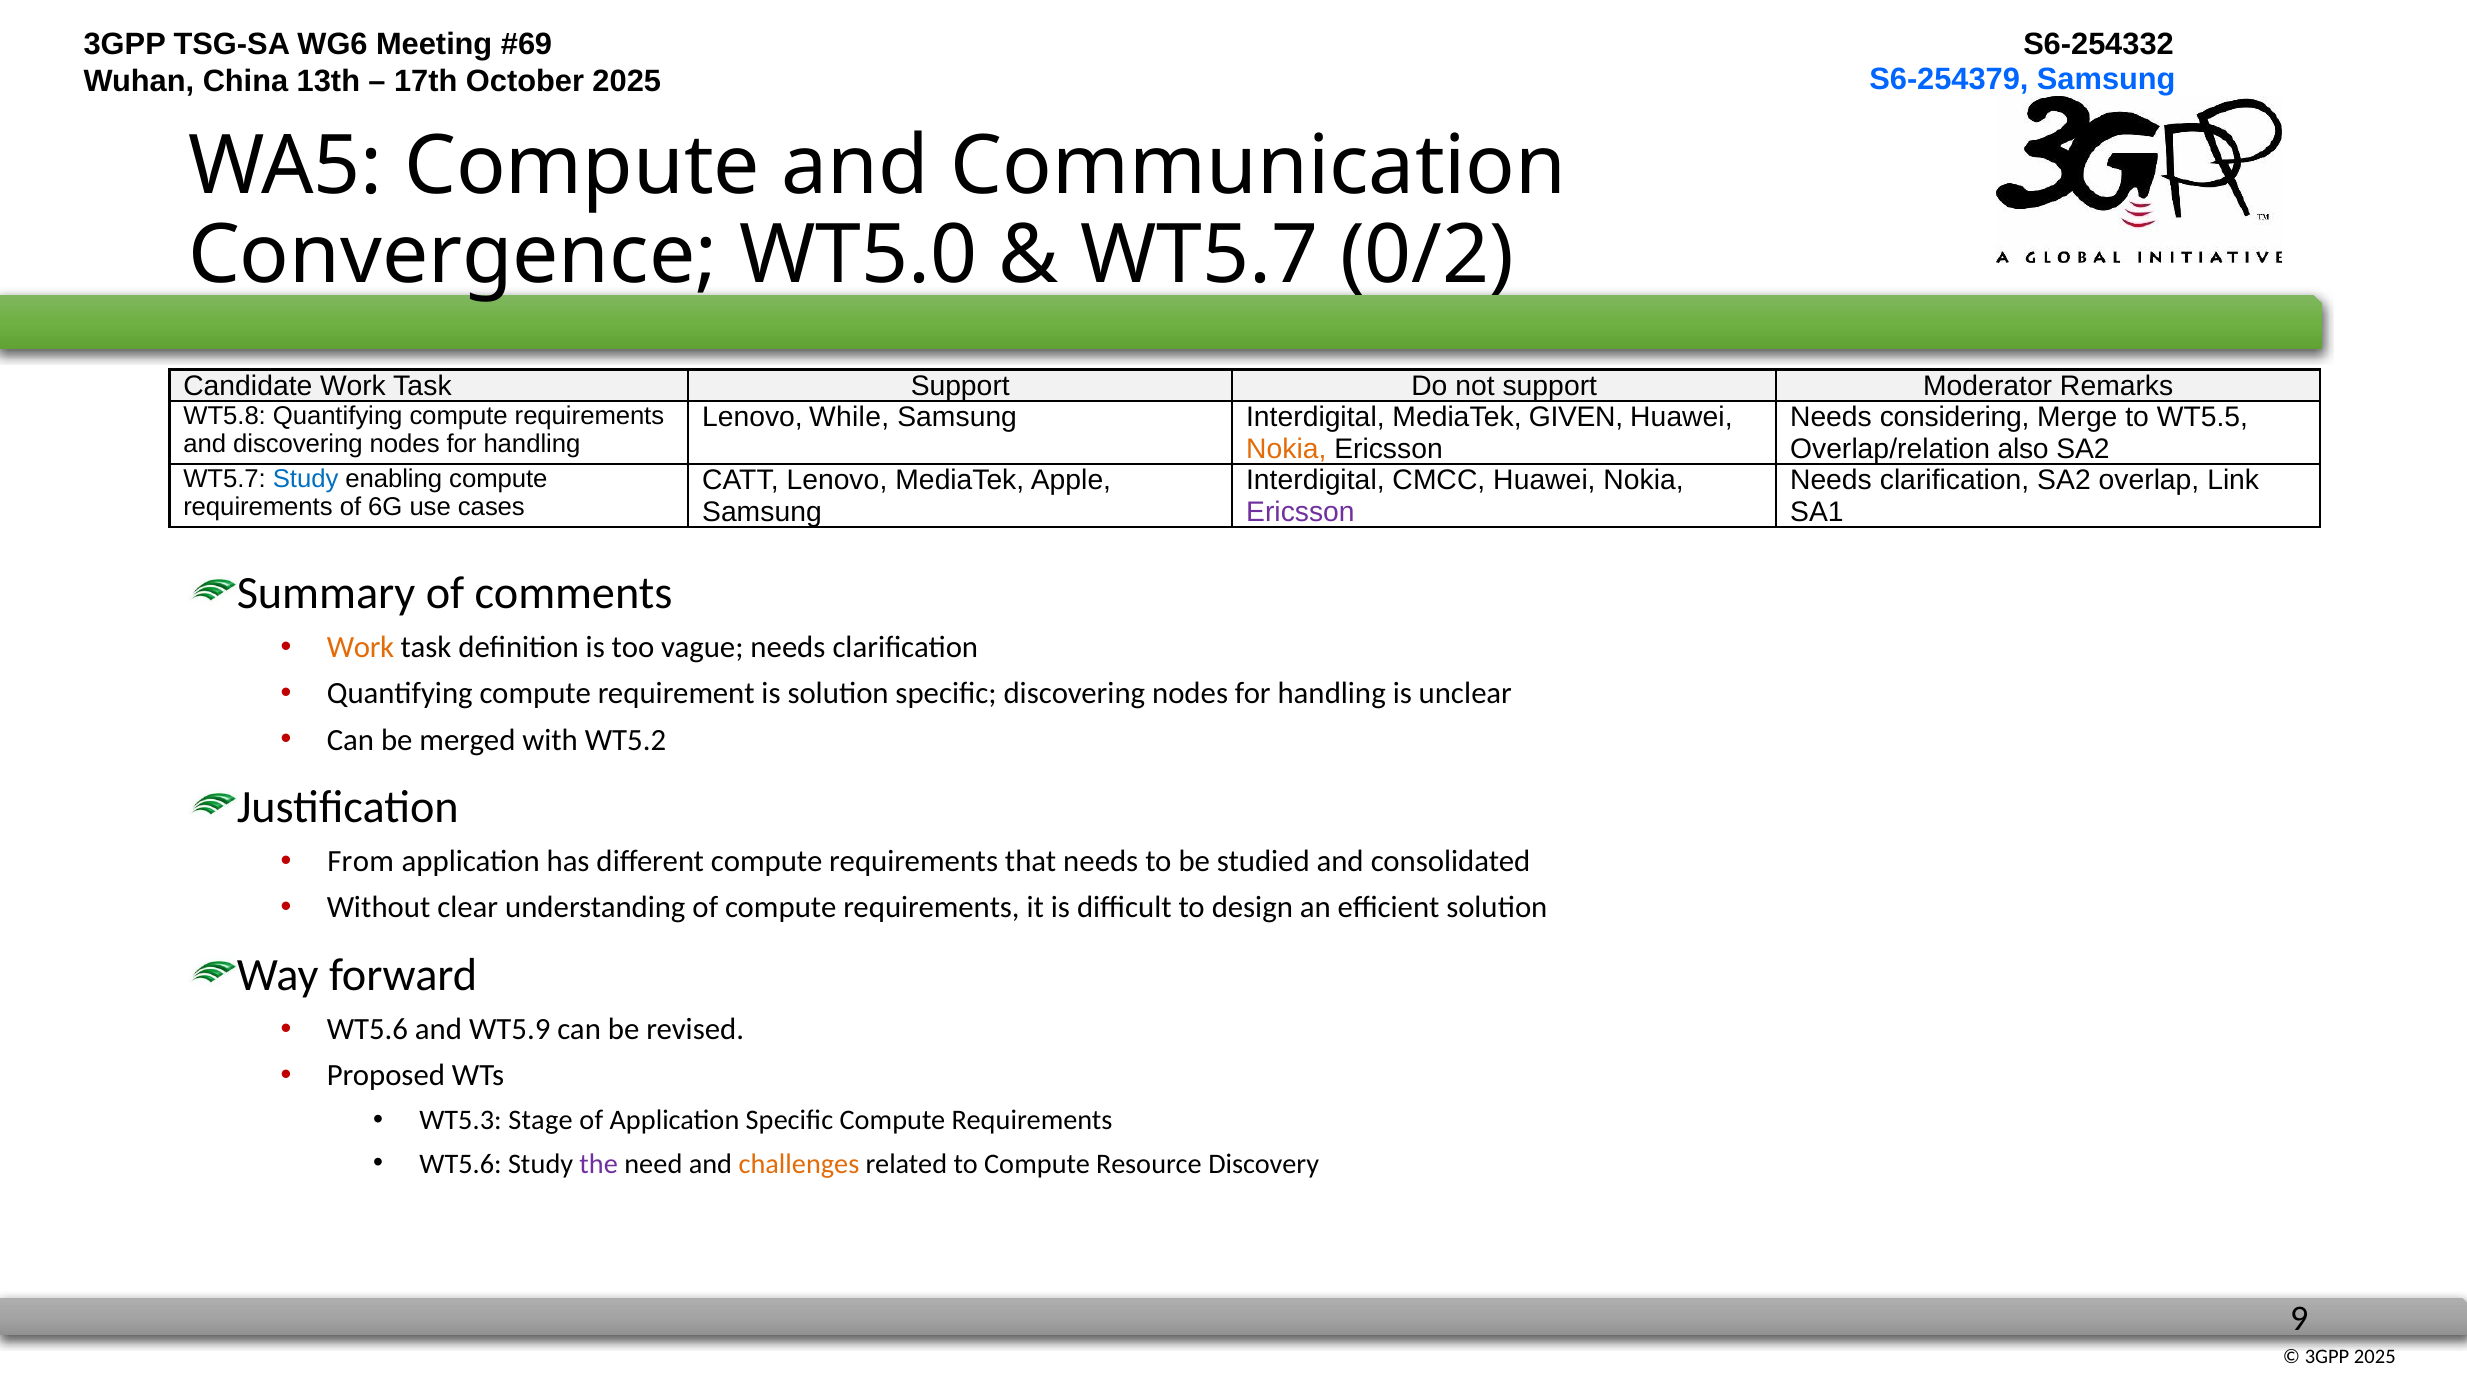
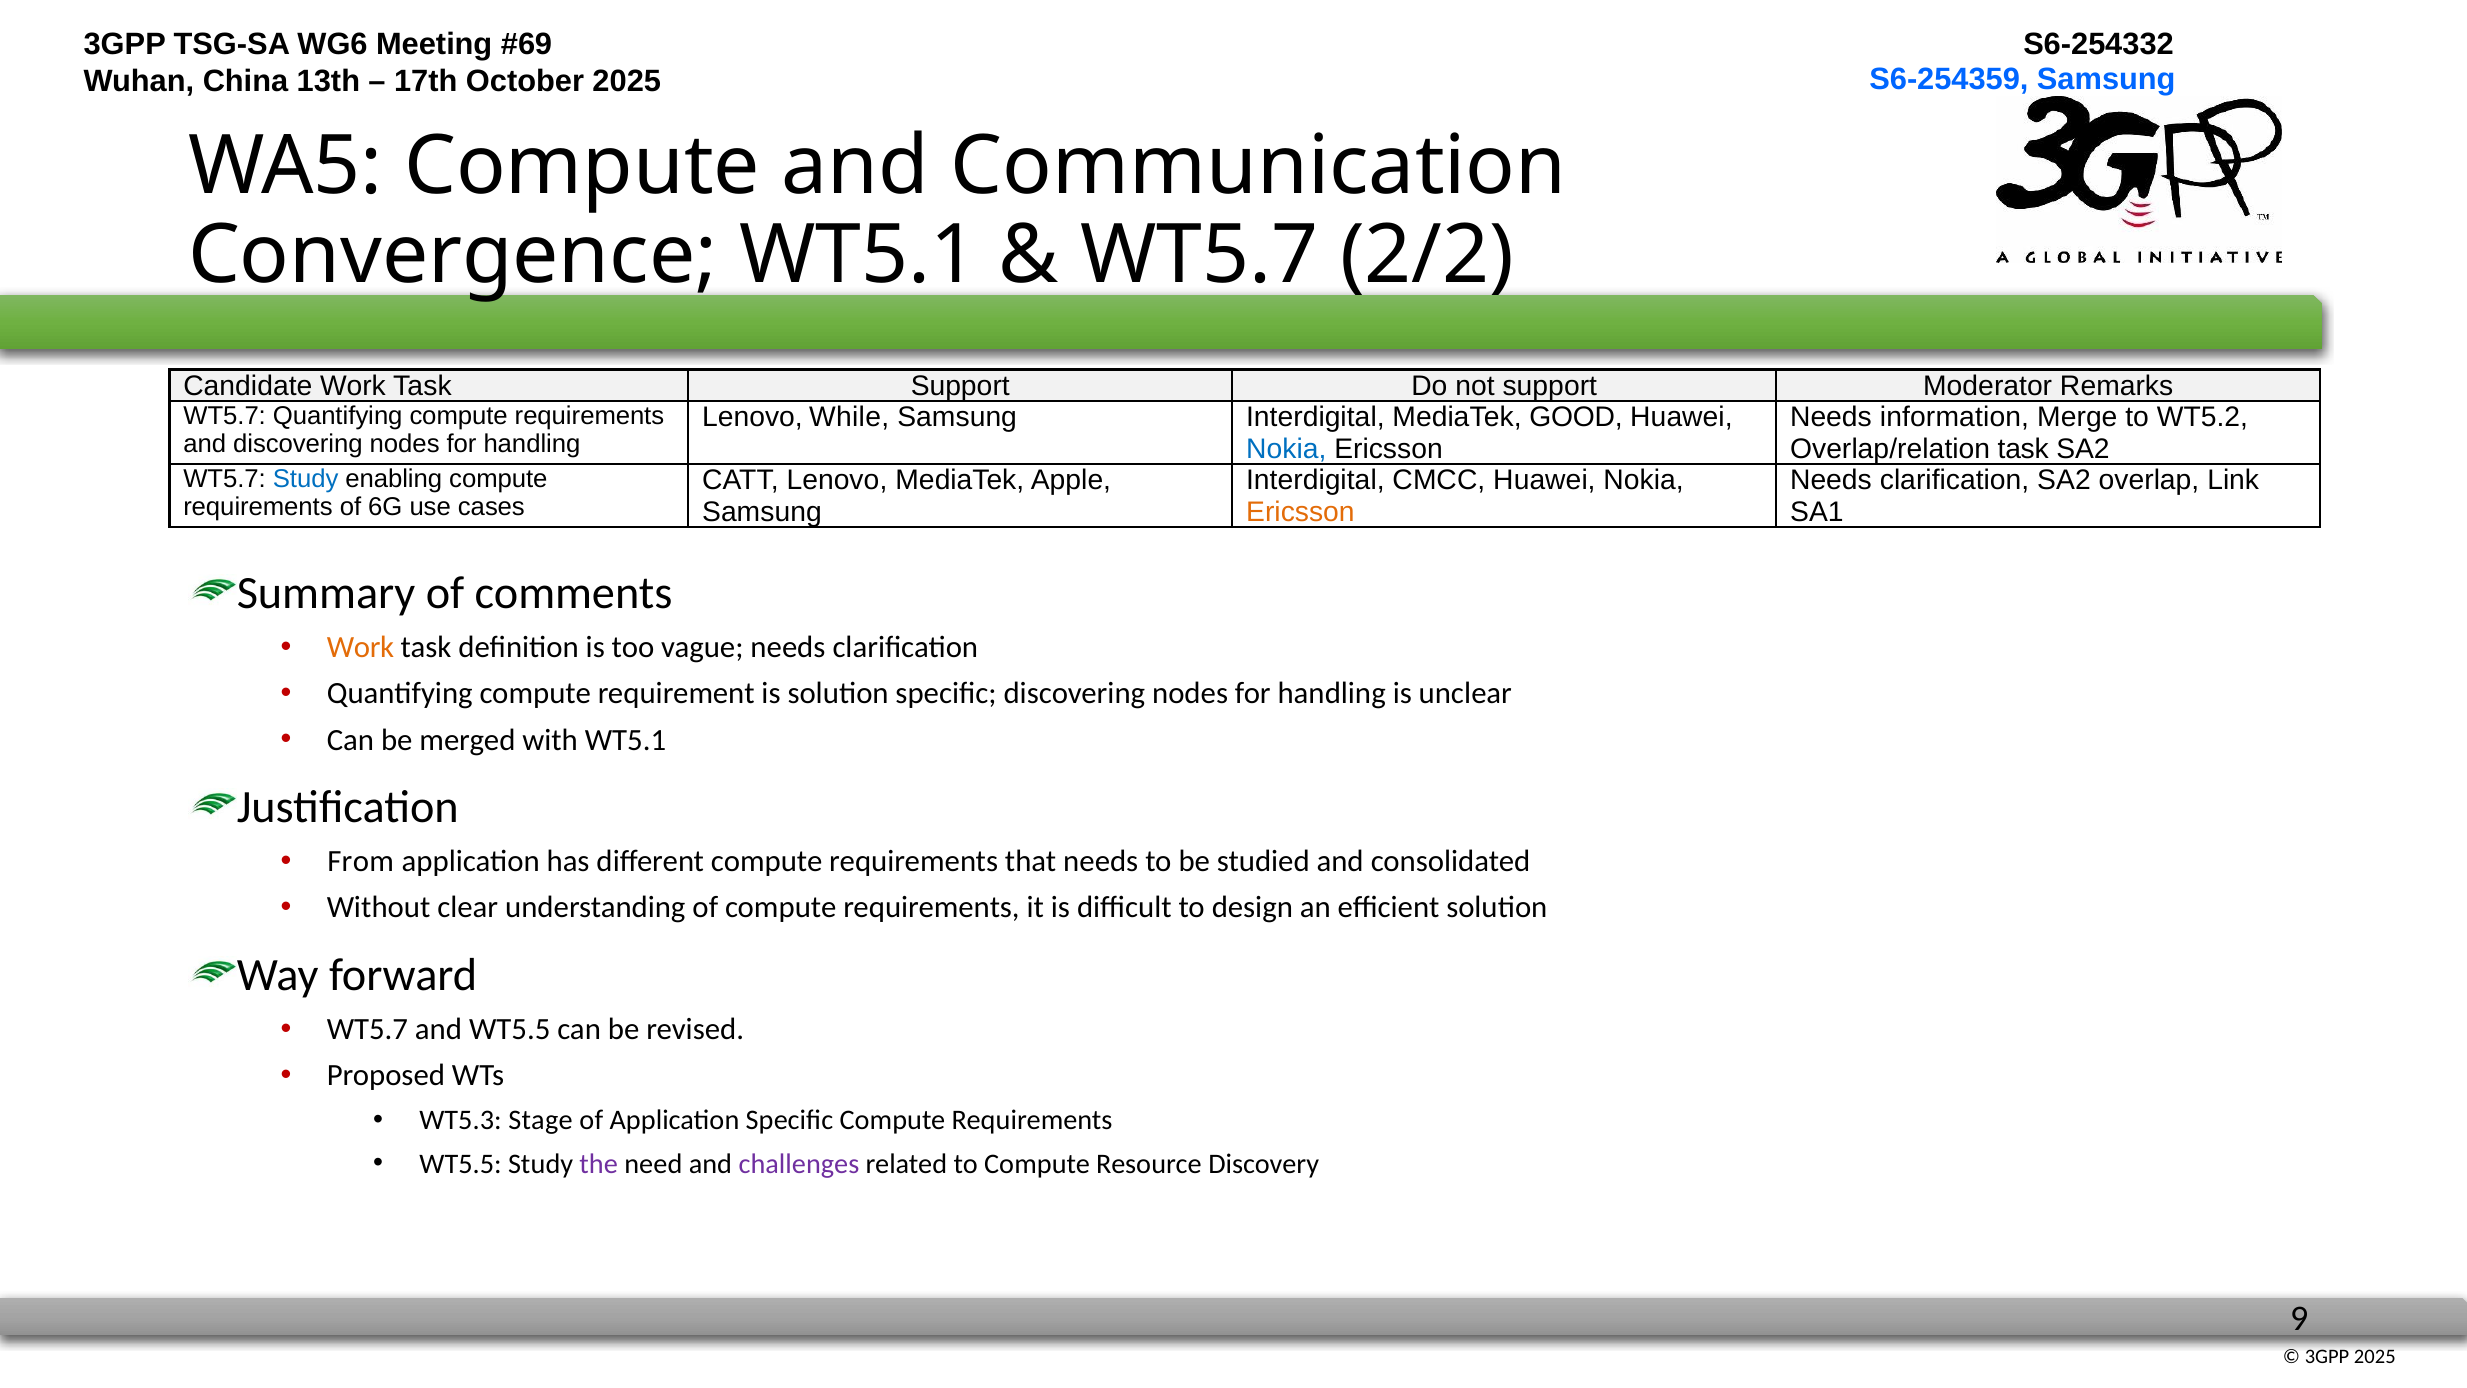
S6-254379: S6-254379 -> S6-254359
Convergence WT5.0: WT5.0 -> WT5.1
0/2: 0/2 -> 2/2
WT5.8 at (225, 416): WT5.8 -> WT5.7
GIVEN: GIVEN -> GOOD
considering: considering -> information
WT5.5: WT5.5 -> WT5.2
Nokia at (1286, 449) colour: orange -> blue
Overlap/relation also: also -> task
Ericsson at (1300, 512) colour: purple -> orange
with WT5.2: WT5.2 -> WT5.1
WT5.6 at (367, 1029): WT5.6 -> WT5.7
and WT5.9: WT5.9 -> WT5.5
WT5.6 at (461, 1164): WT5.6 -> WT5.5
challenges colour: orange -> purple
